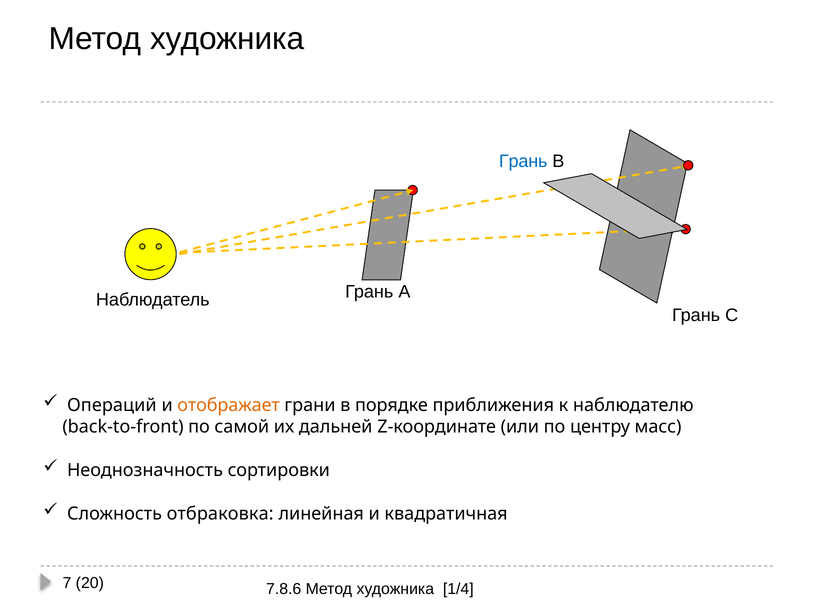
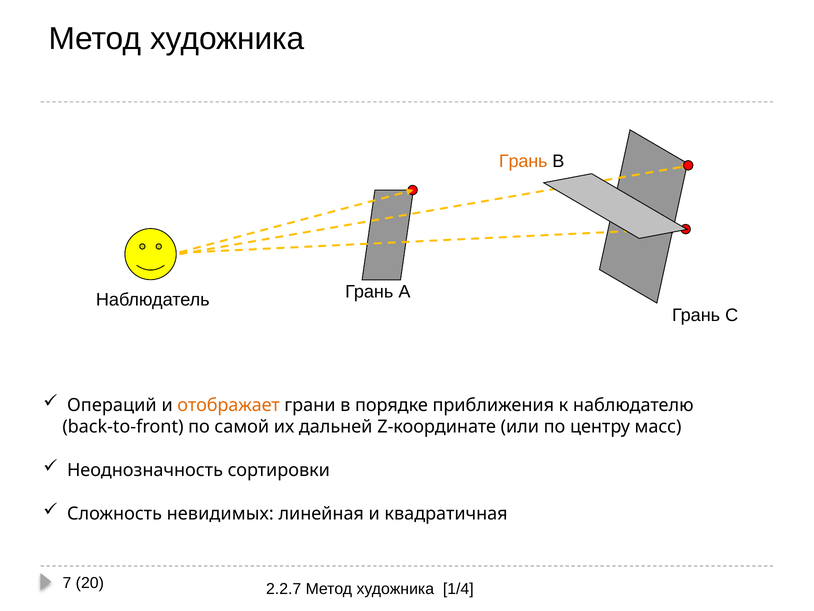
Грань at (523, 161) colour: blue -> orange
отбраковка: отбраковка -> невидимых
7.8.6: 7.8.6 -> 2.2.7
